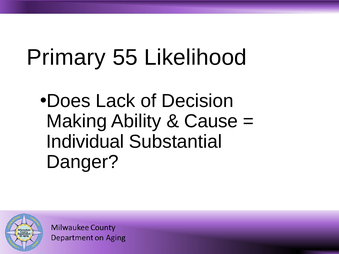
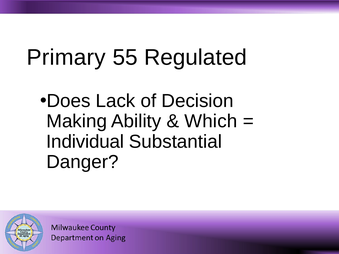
Likelihood: Likelihood -> Regulated
Cause: Cause -> Which
